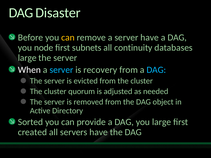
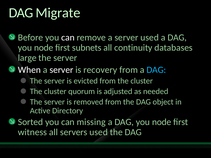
Disaster: Disaster -> Migrate
can at (68, 38) colour: yellow -> white
server have: have -> used
server at (61, 70) colour: light blue -> white
provide: provide -> missing
large at (162, 122): large -> node
created: created -> witness
servers have: have -> used
